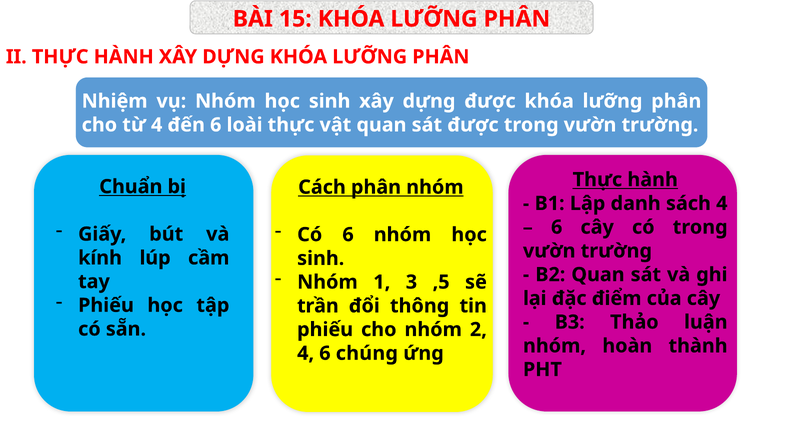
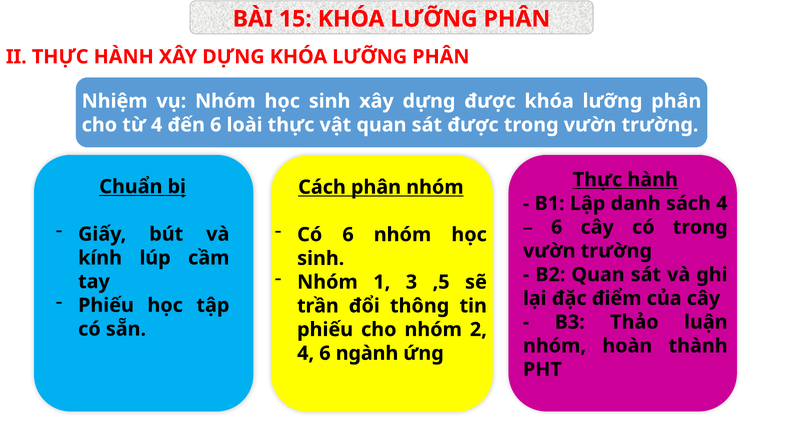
chúng: chúng -> ngành
